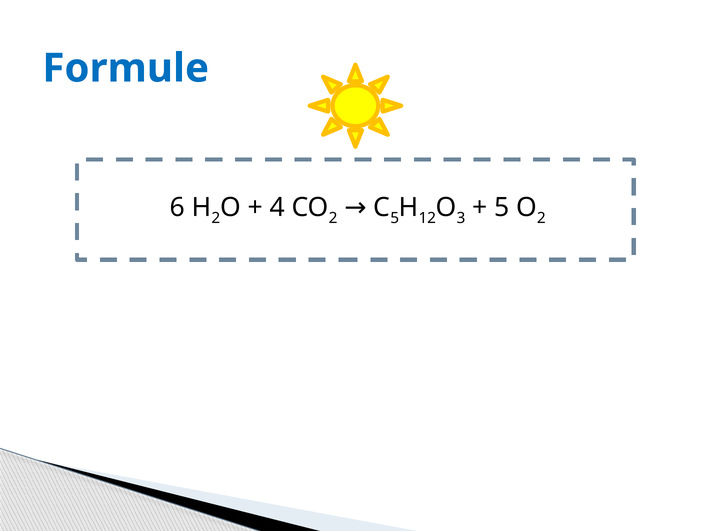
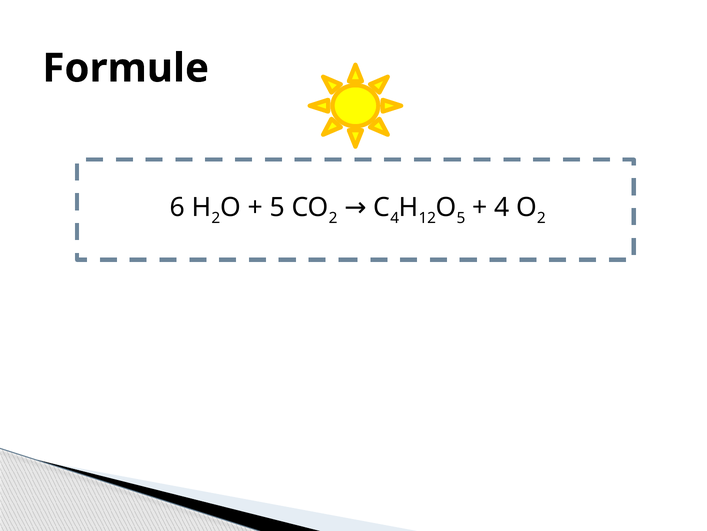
Formule colour: blue -> black
5 at (395, 218): 5 -> 4
3 at (461, 218): 3 -> 5
5 at (502, 207): 5 -> 4
4 at (277, 207): 4 -> 5
